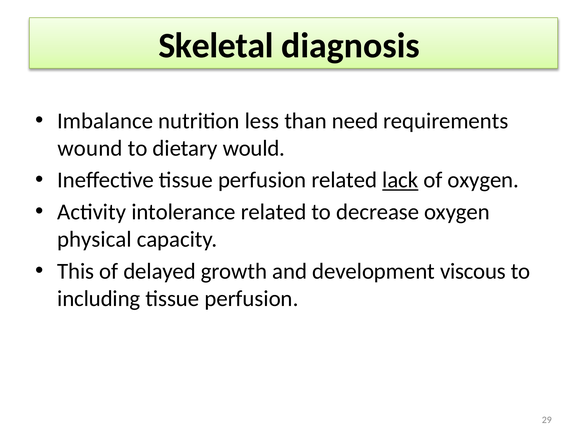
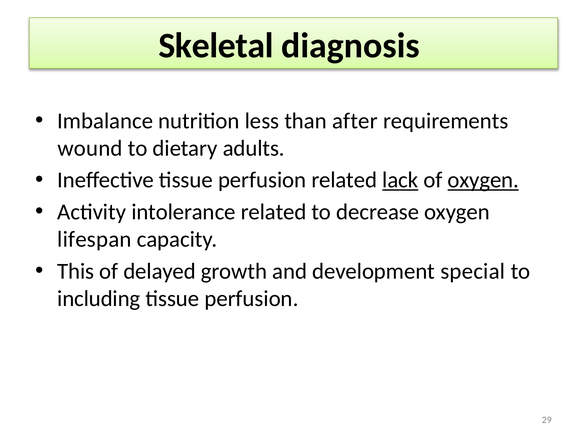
need: need -> after
would: would -> adults
oxygen at (483, 180) underline: none -> present
physical: physical -> lifespan
viscous: viscous -> special
